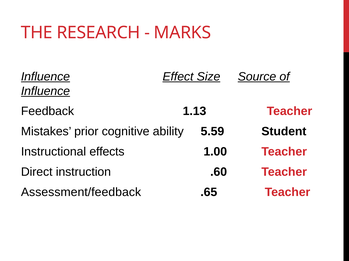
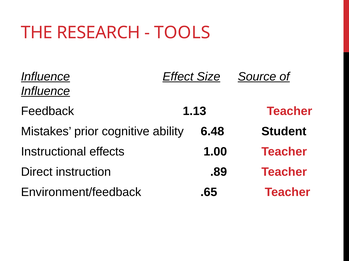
MARKS: MARKS -> TOOLS
5.59: 5.59 -> 6.48
.60: .60 -> .89
Assessment/feedback: Assessment/feedback -> Environment/feedback
